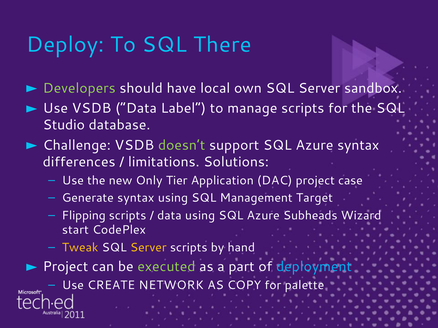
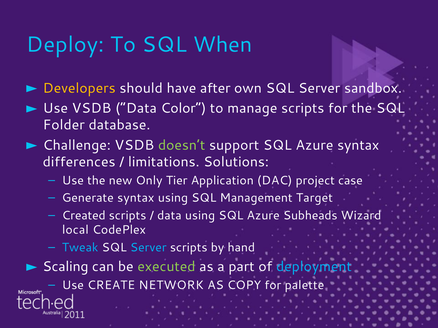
There: There -> When
Developers colour: light green -> yellow
local: local -> after
Label: Label -> Color
Studio: Studio -> Folder
Flipping: Flipping -> Created
start: start -> local
Tweak colour: yellow -> light blue
Server at (148, 248) colour: yellow -> light blue
Project at (65, 267): Project -> Scaling
